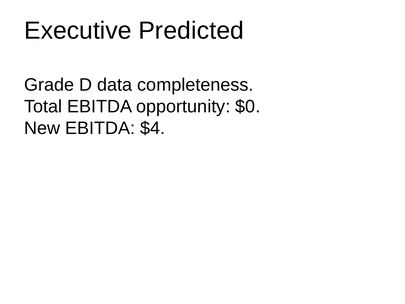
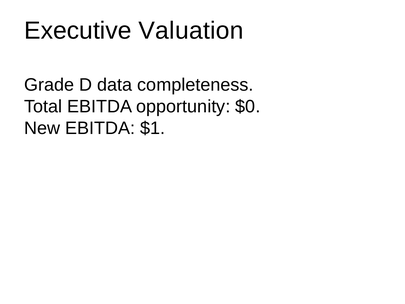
Predicted: Predicted -> Valuation
$4: $4 -> $1
